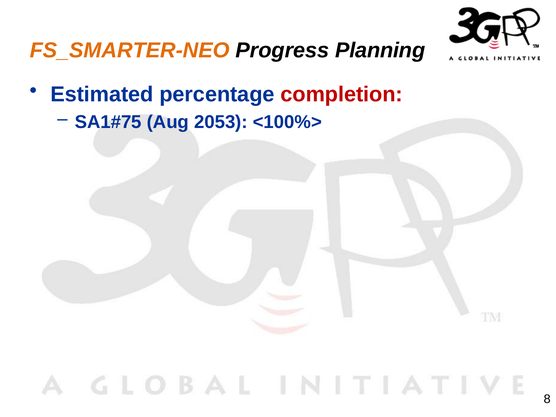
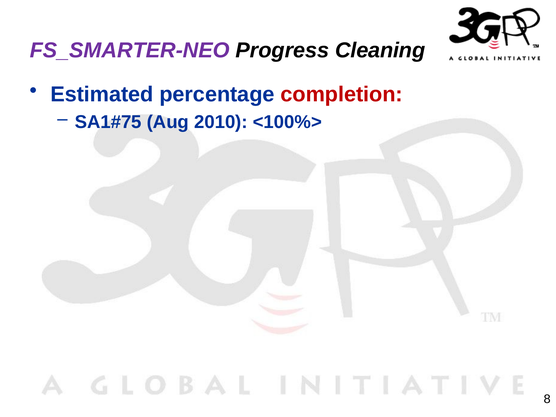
FS_SMARTER-NEO colour: orange -> purple
Planning: Planning -> Cleaning
2053: 2053 -> 2010
